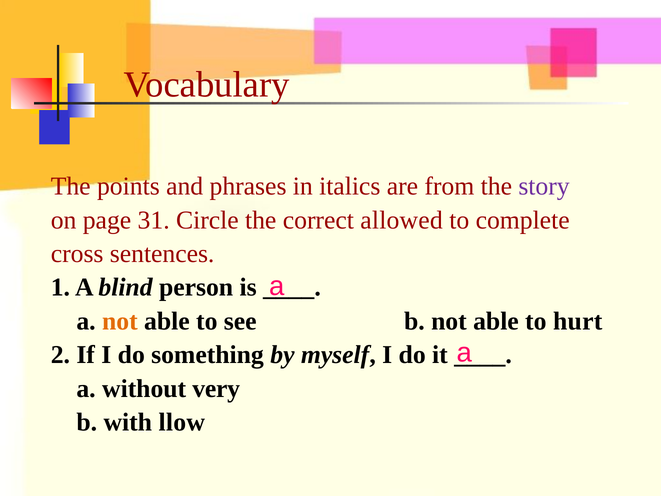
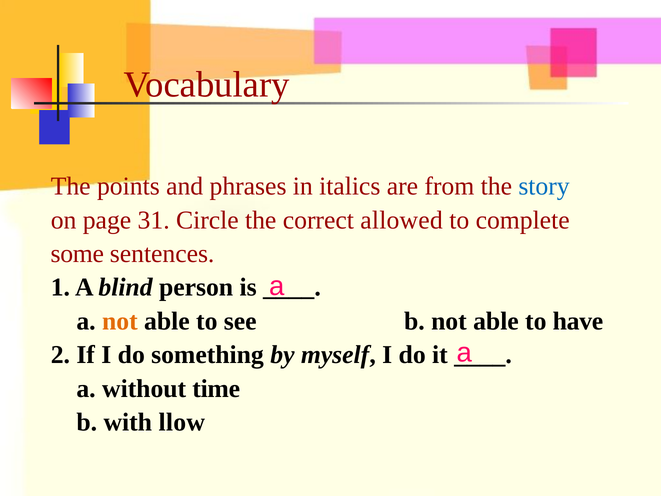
story colour: purple -> blue
cross: cross -> some
hurt: hurt -> have
very: very -> time
